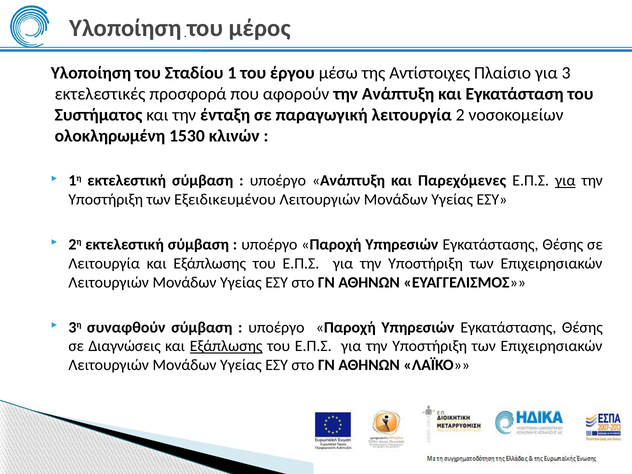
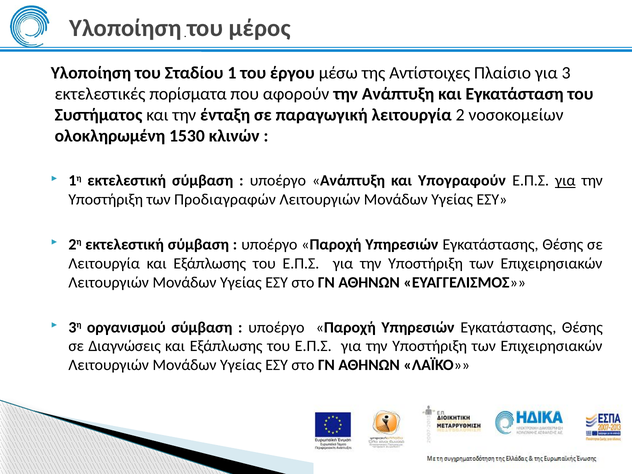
προσφορά: προσφορά -> πορίσματα
Παρεχόμενες: Παρεχόμενες -> Υπογραφούν
Εξειδικευμένου: Εξειδικευμένου -> Προδιαγραφών
συναφθούν: συναφθούν -> οργανισμού
Εξάπλωσης at (226, 346) underline: present -> none
